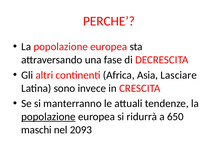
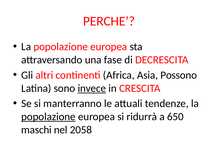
Lasciare: Lasciare -> Possono
invece underline: none -> present
2093: 2093 -> 2058
